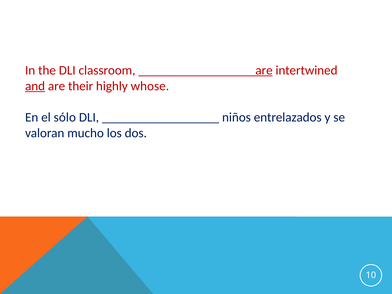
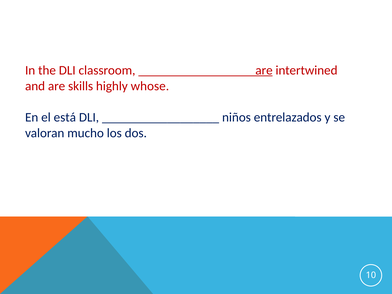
and underline: present -> none
their: their -> skills
sólo: sólo -> está
